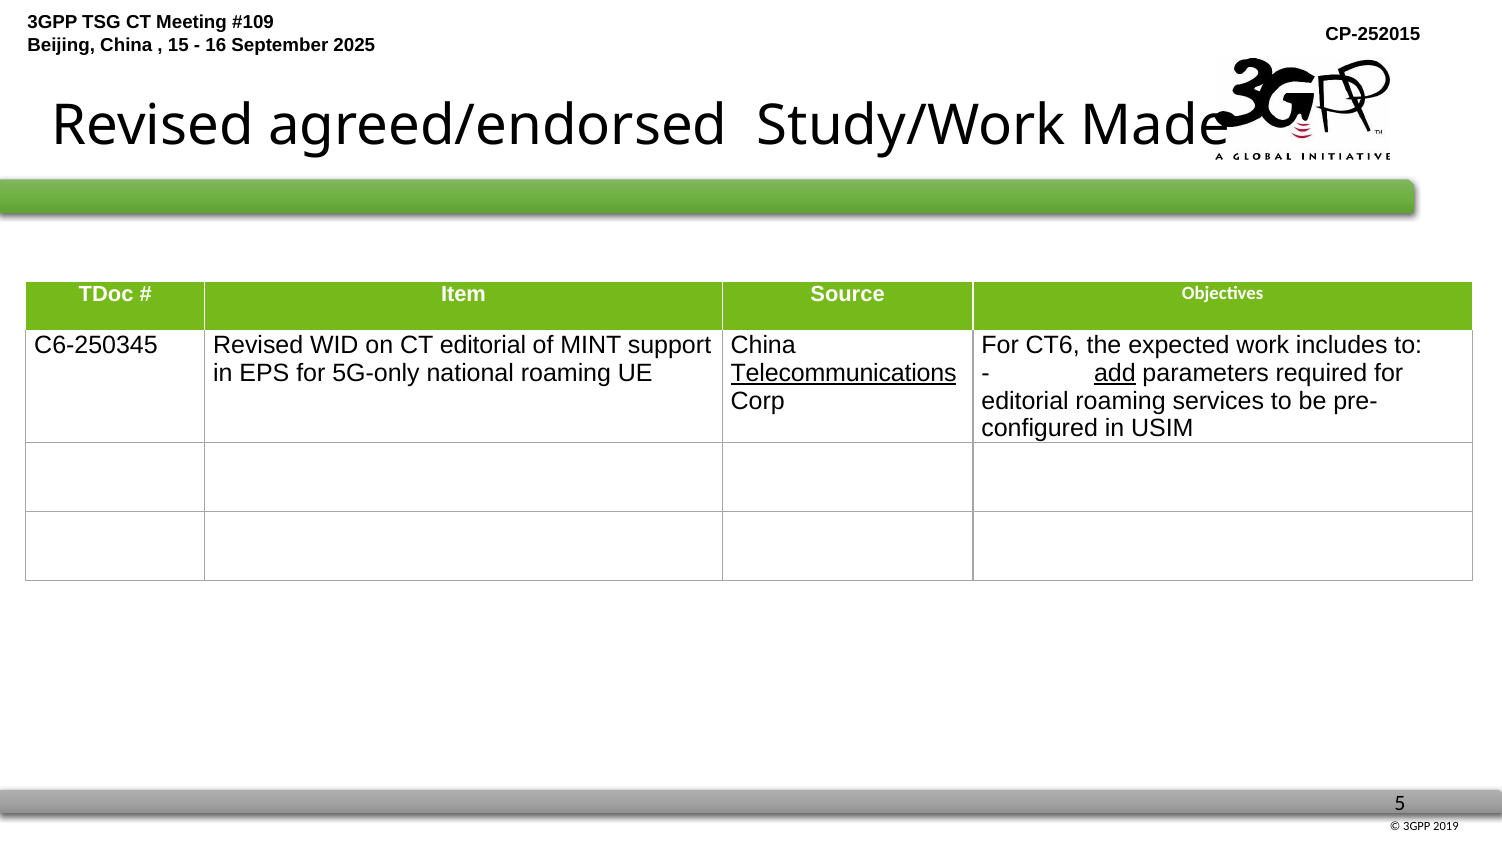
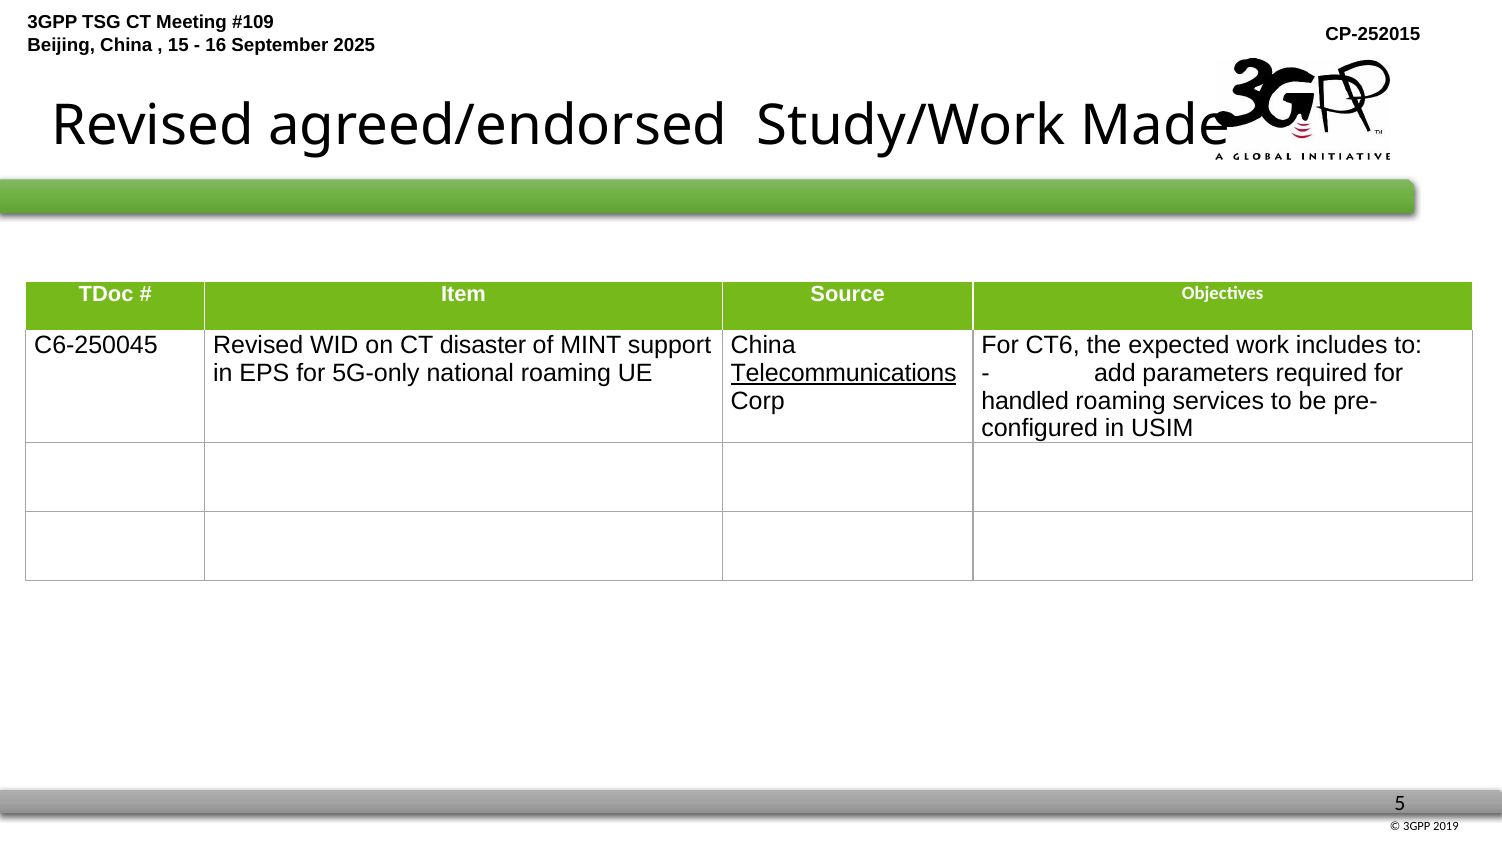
C6-250345: C6-250345 -> C6-250045
CT editorial: editorial -> disaster
add underline: present -> none
editorial at (1025, 401): editorial -> handled
